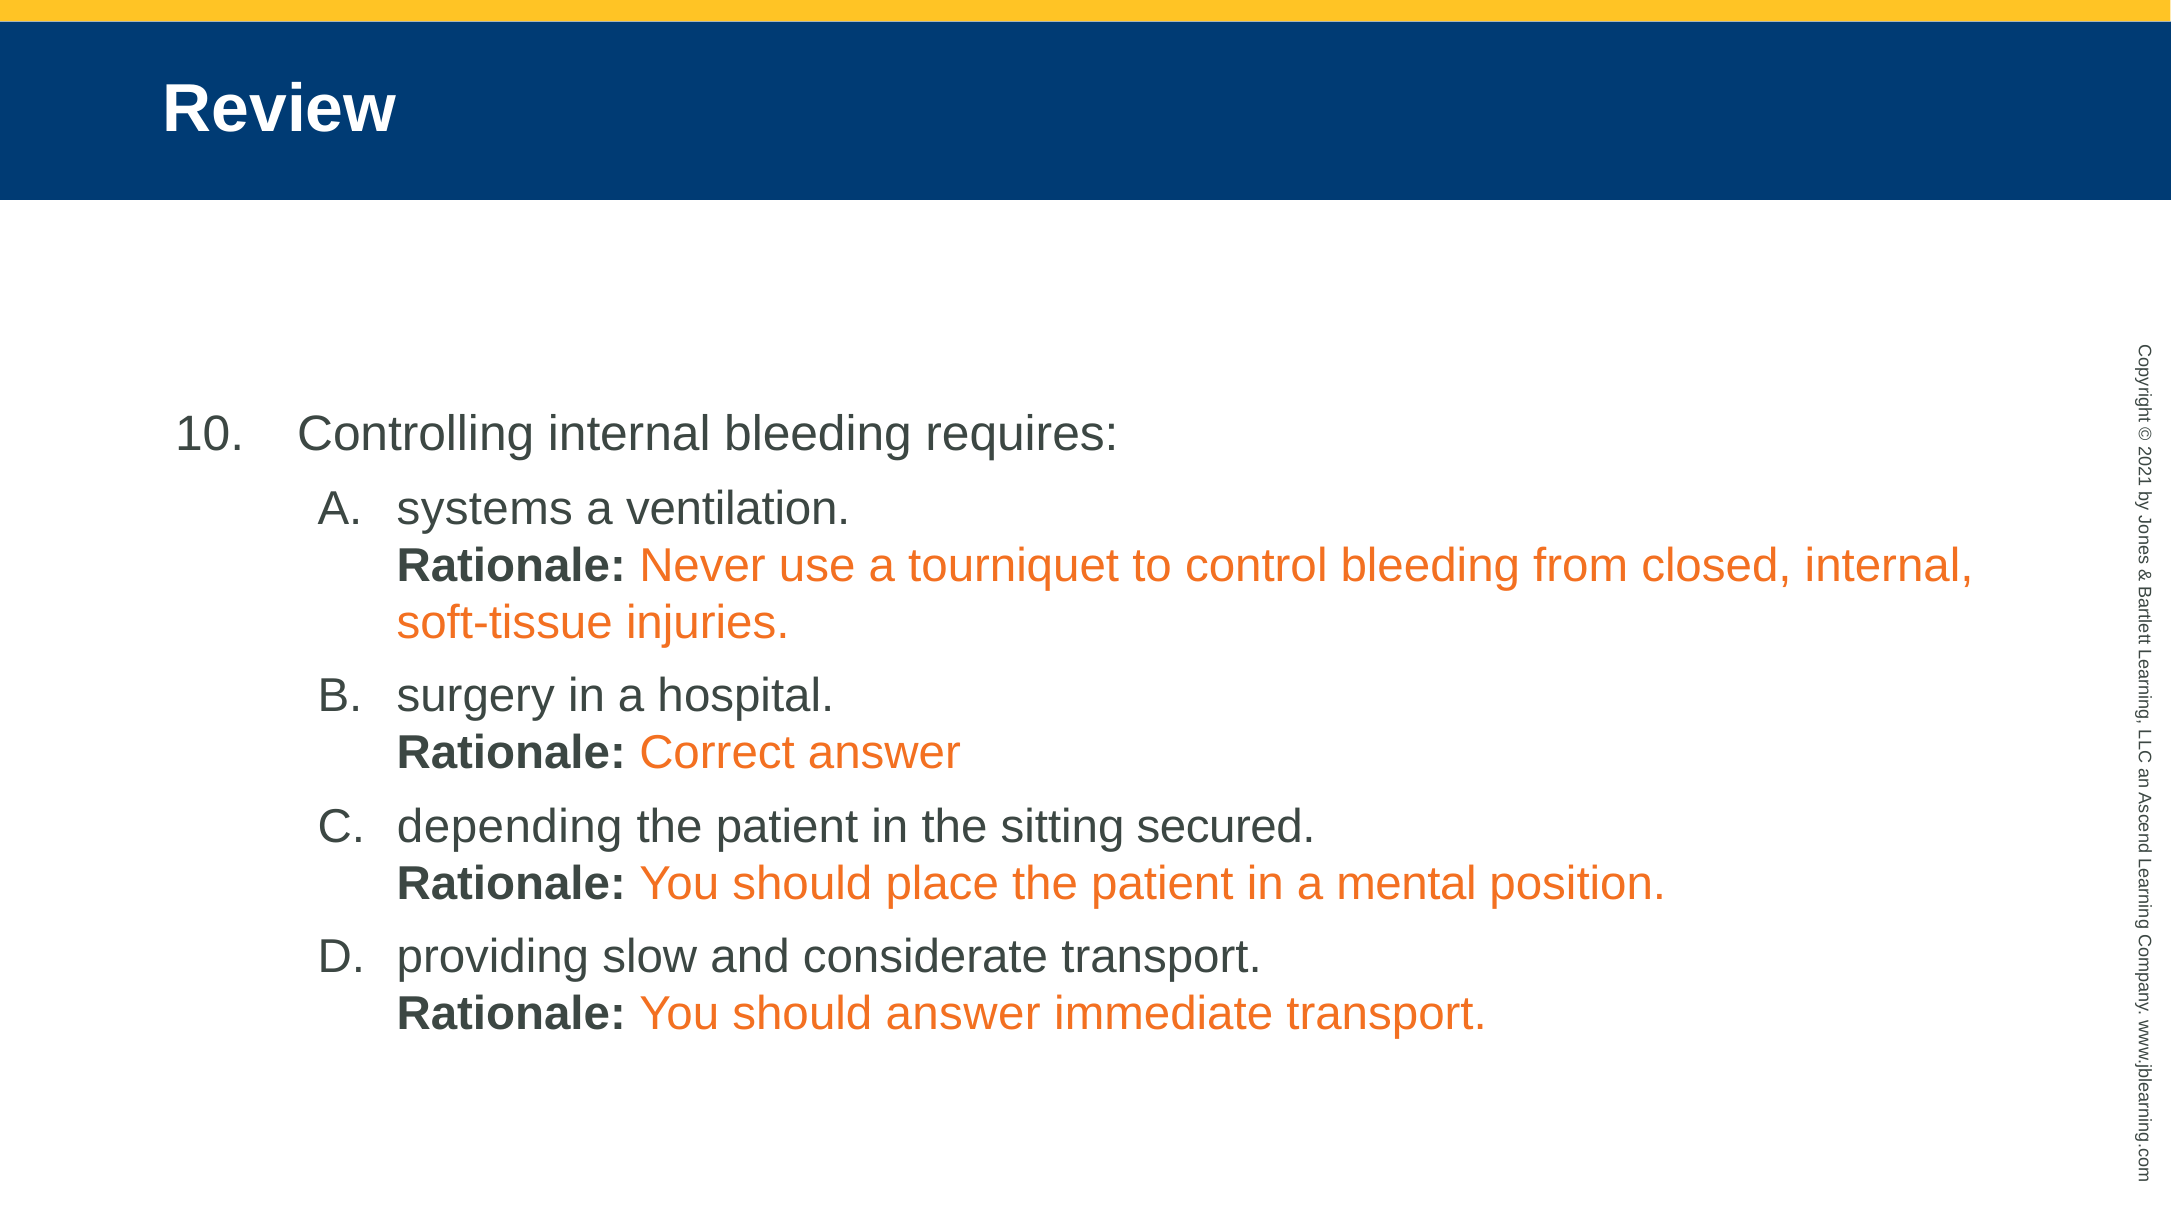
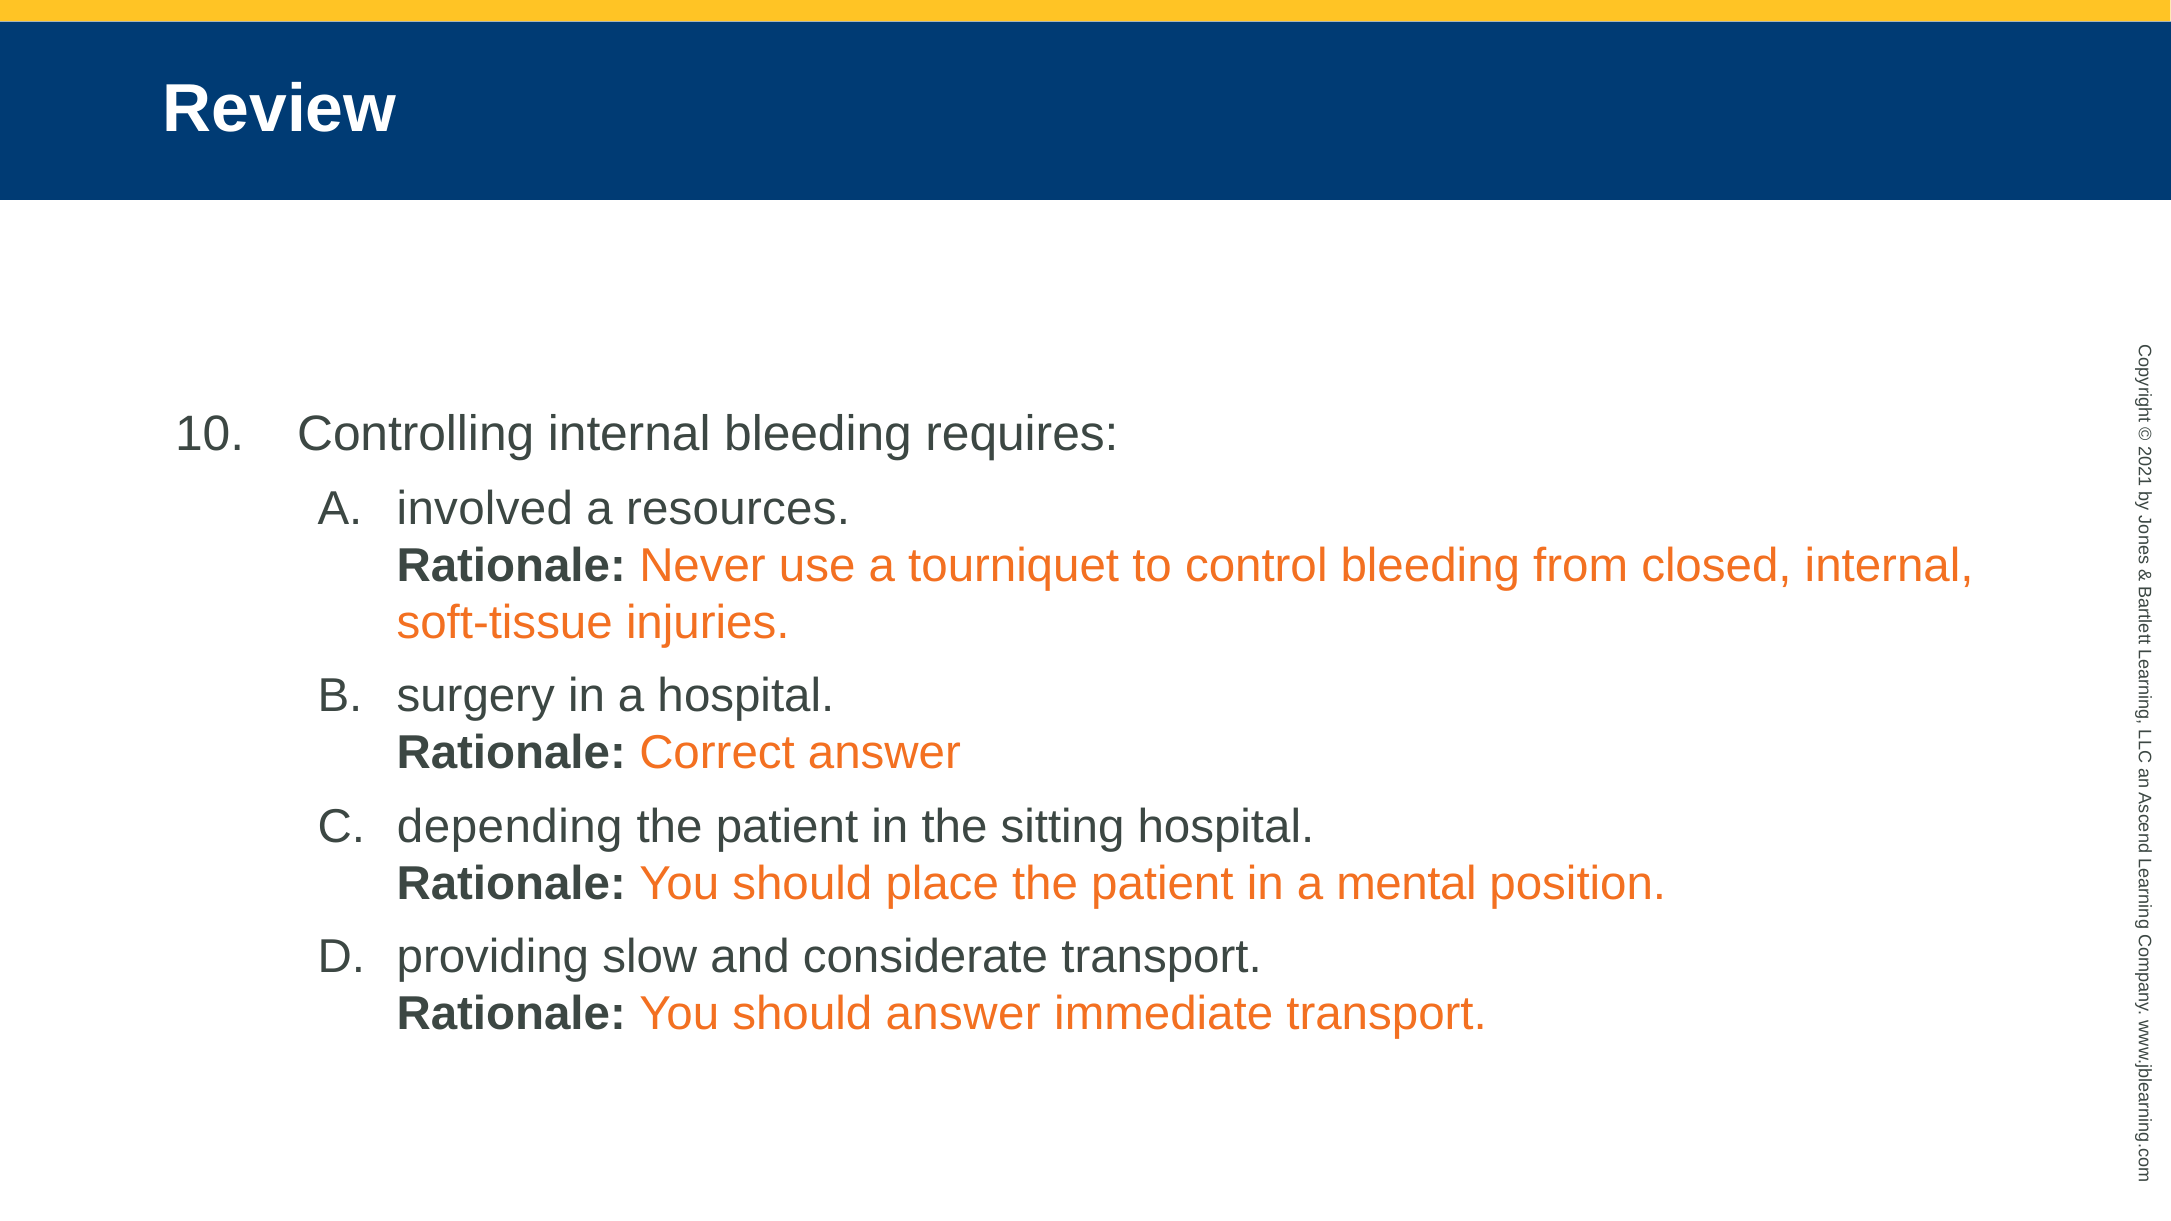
systems: systems -> involved
ventilation: ventilation -> resources
sitting secured: secured -> hospital
